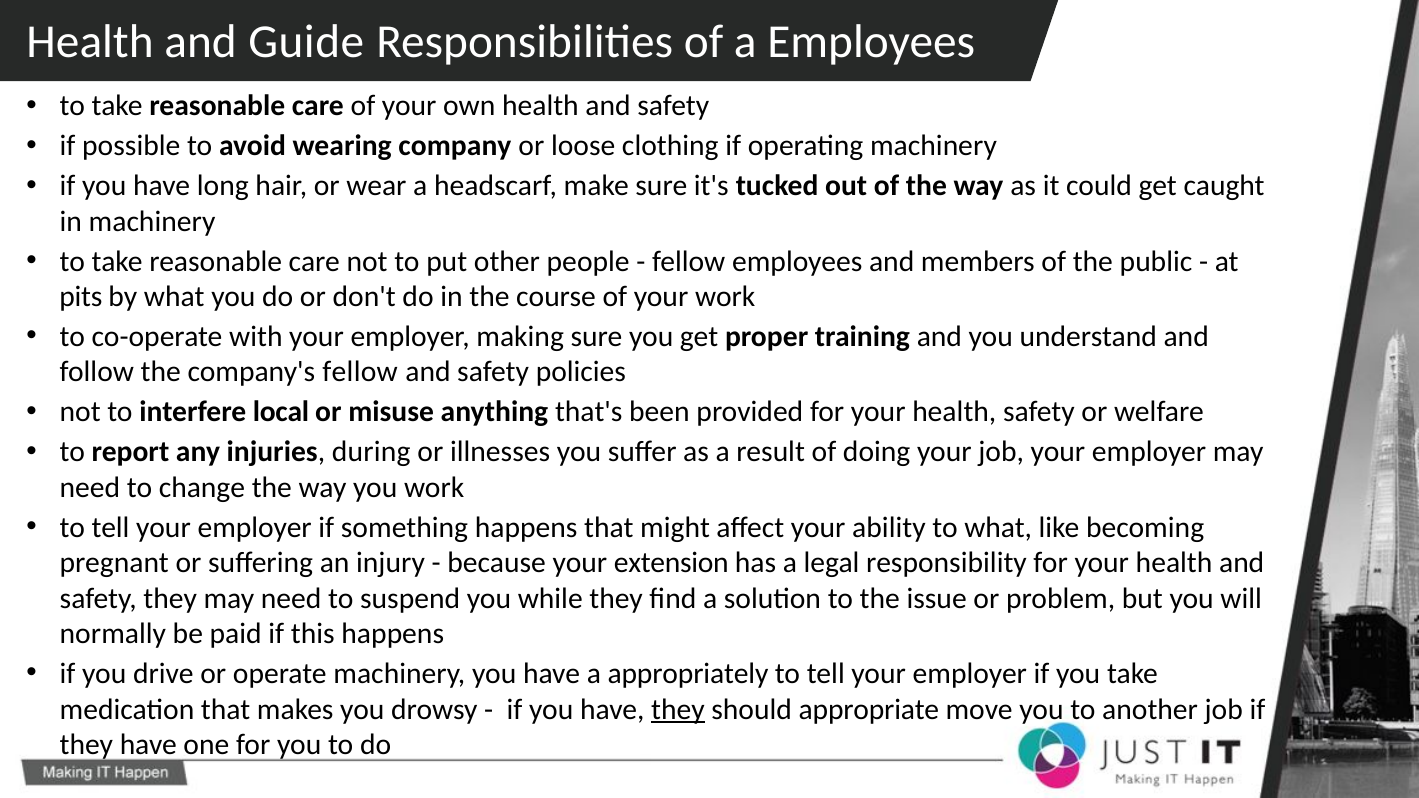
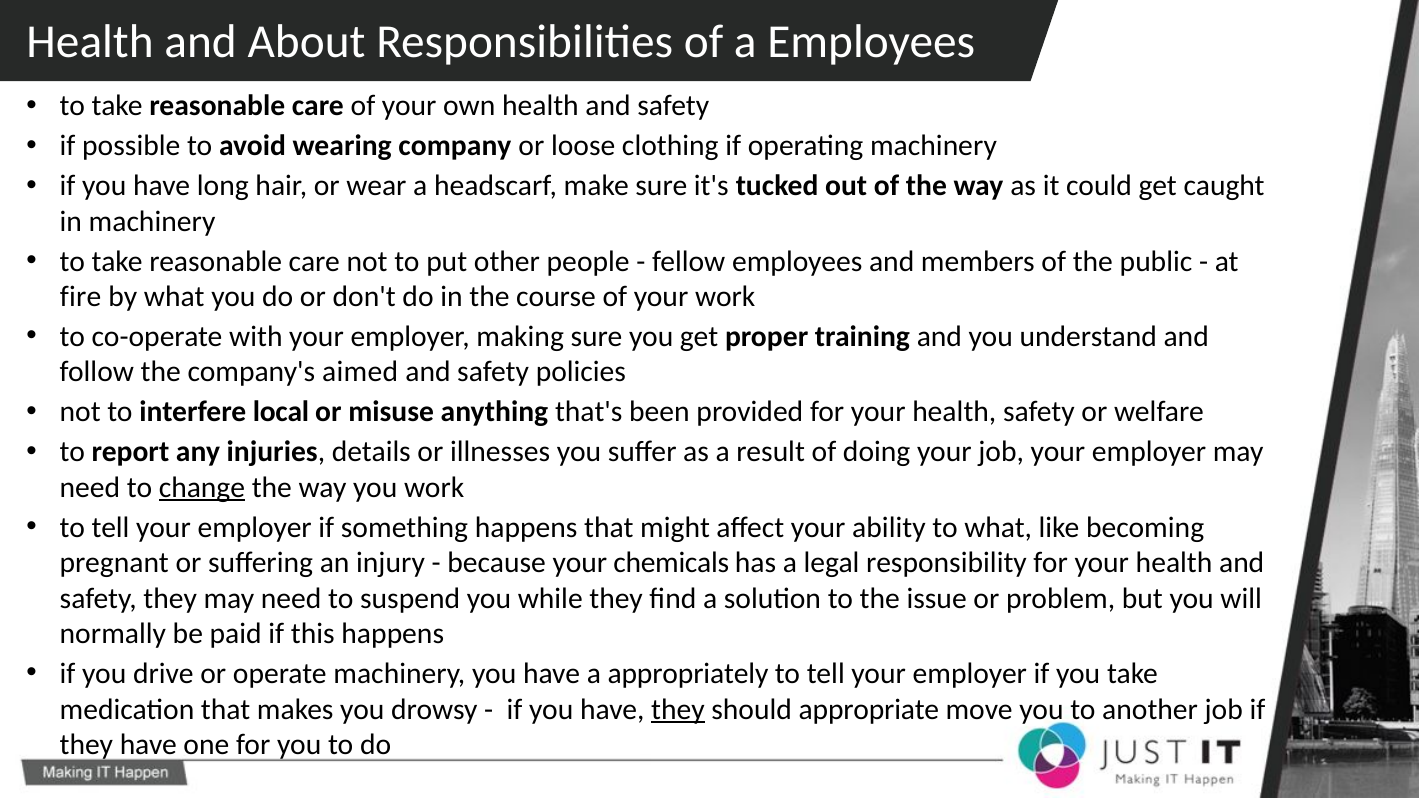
Guide: Guide -> About
pits: pits -> fire
company's fellow: fellow -> aimed
during: during -> details
change underline: none -> present
extension: extension -> chemicals
